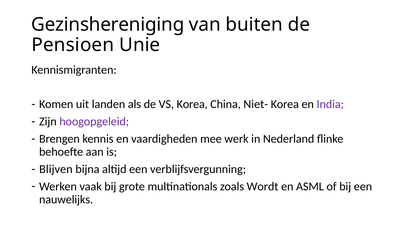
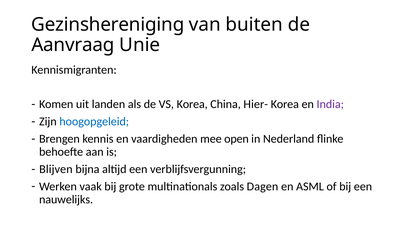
Pensioen: Pensioen -> Aanvraag
Niet-: Niet- -> Hier-
hoogopgeleid colour: purple -> blue
werk: werk -> open
Wordt: Wordt -> Dagen
